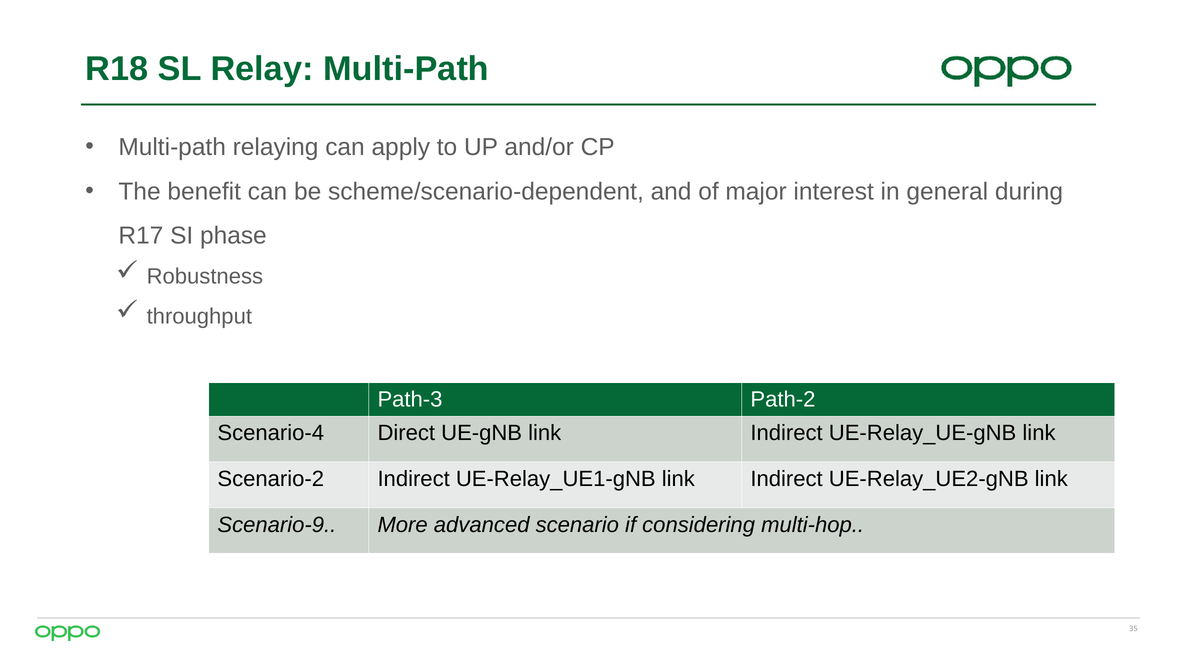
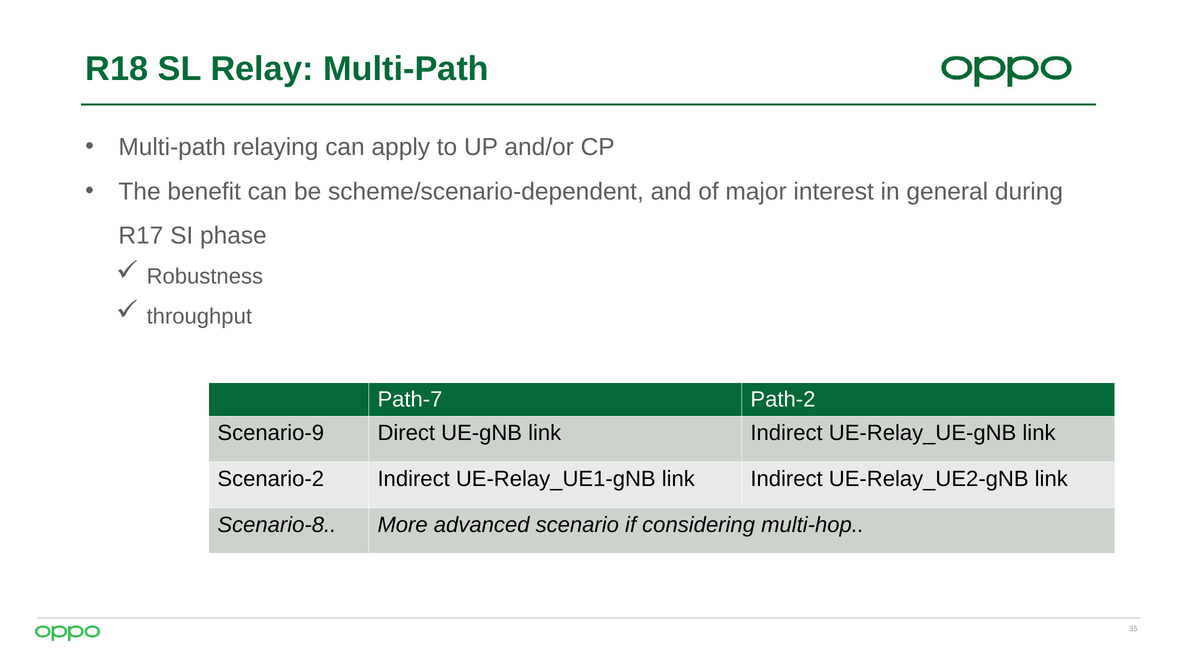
Path-3: Path-3 -> Path-7
Scenario-4: Scenario-4 -> Scenario-9
Scenario-9: Scenario-9 -> Scenario-8
